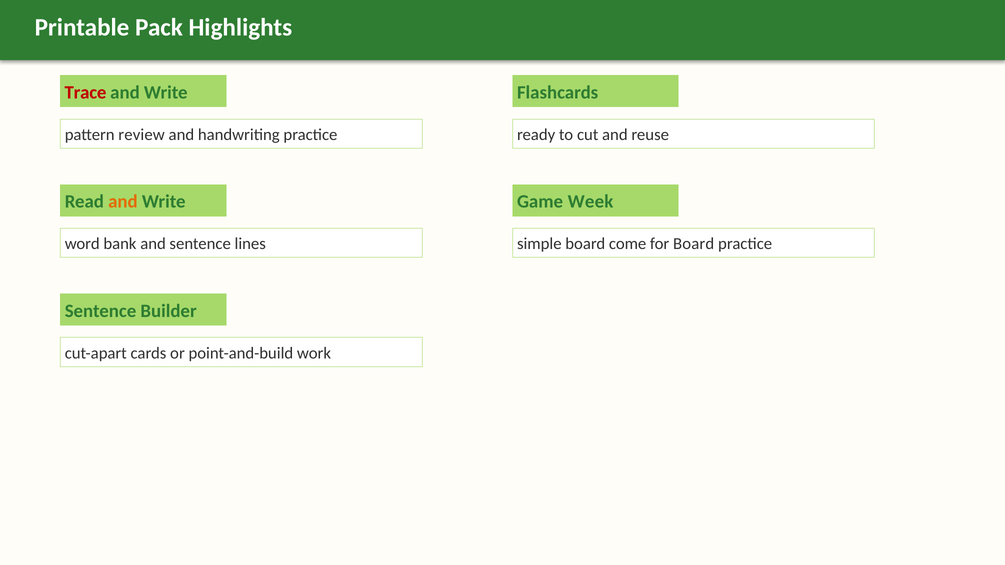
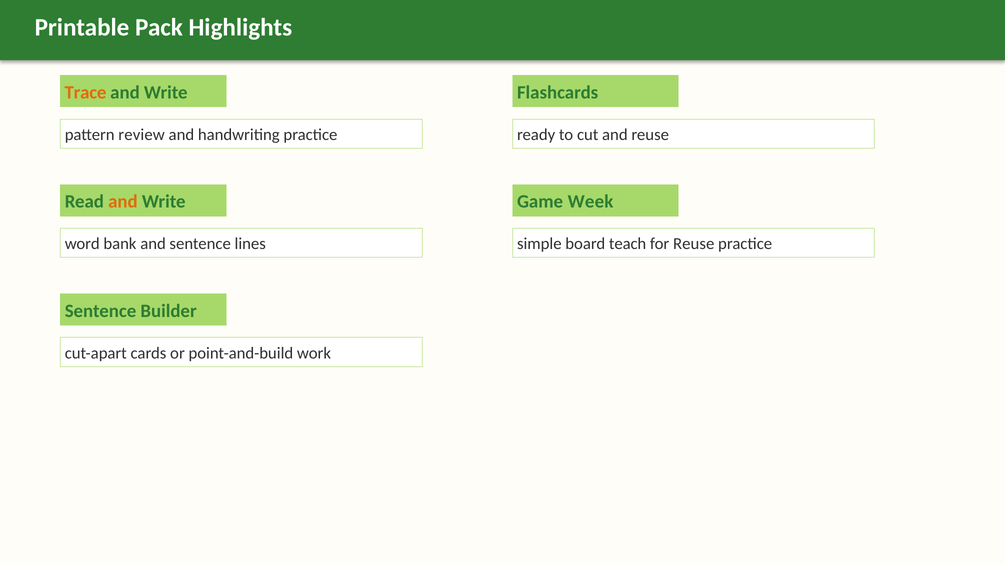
Trace colour: red -> orange
come: come -> teach
for Board: Board -> Reuse
